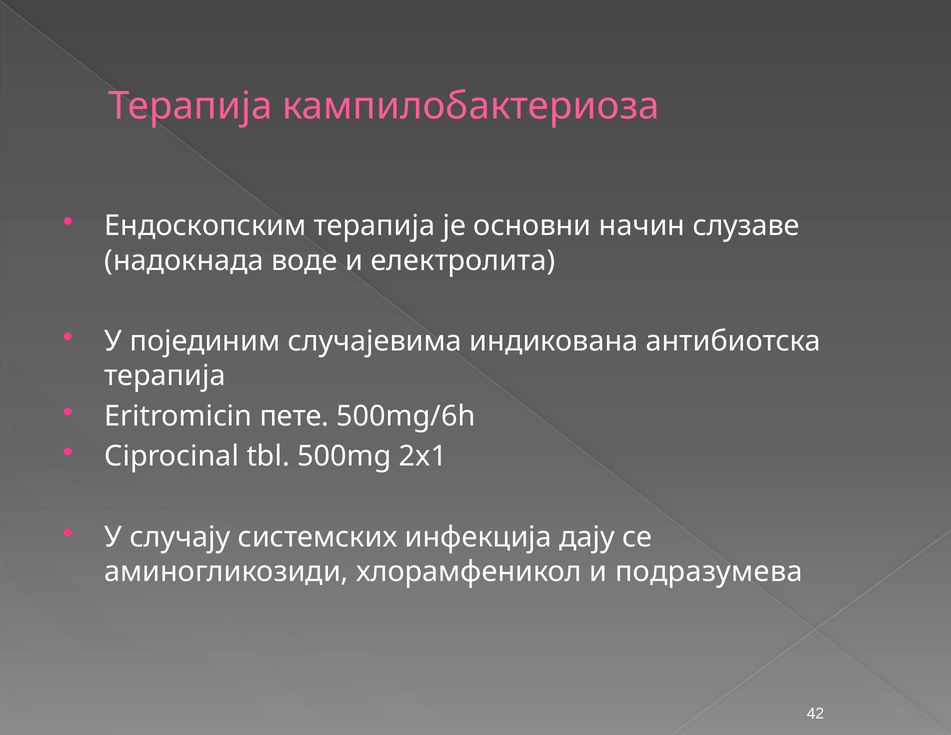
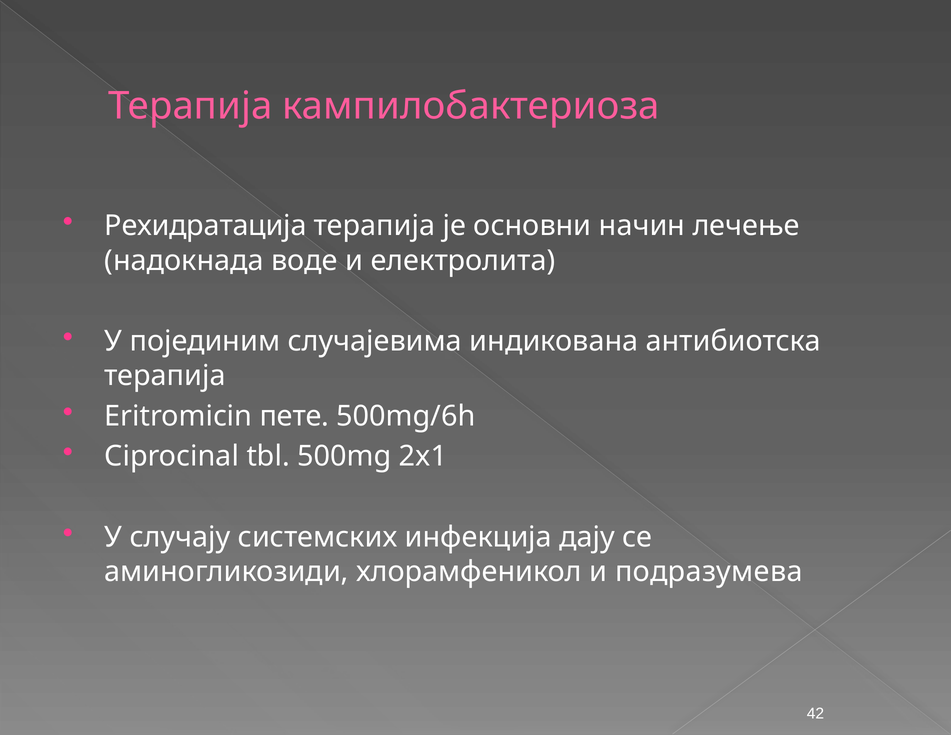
Ендоскопским: Ендоскопским -> Рехидратација
слузаве: слузаве -> лечење
